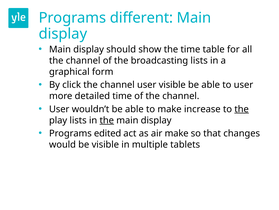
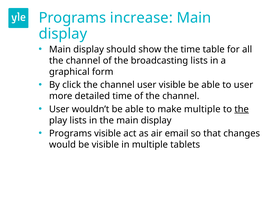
different: different -> increase
make increase: increase -> multiple
the at (107, 120) underline: present -> none
Programs edited: edited -> visible
air make: make -> email
